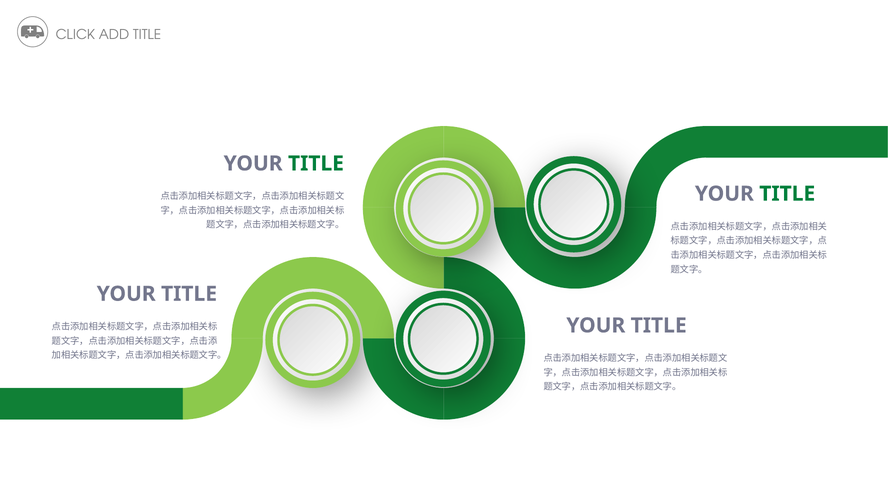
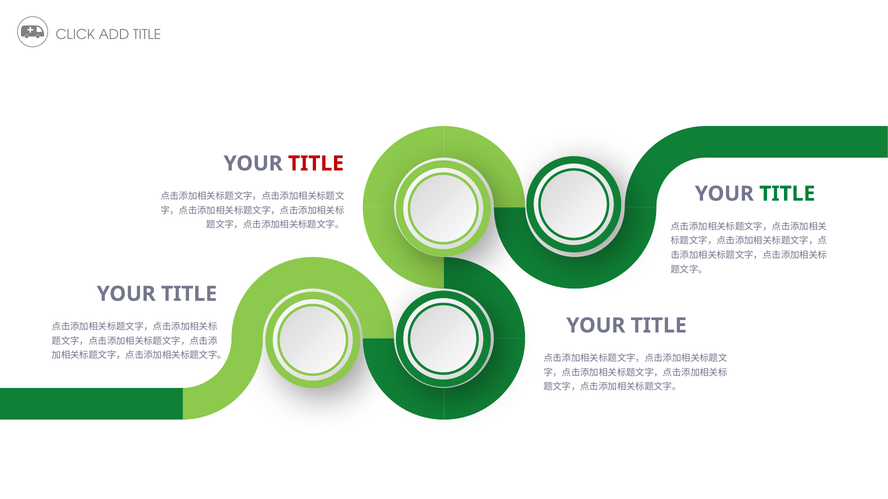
TITLE at (316, 164) colour: green -> red
